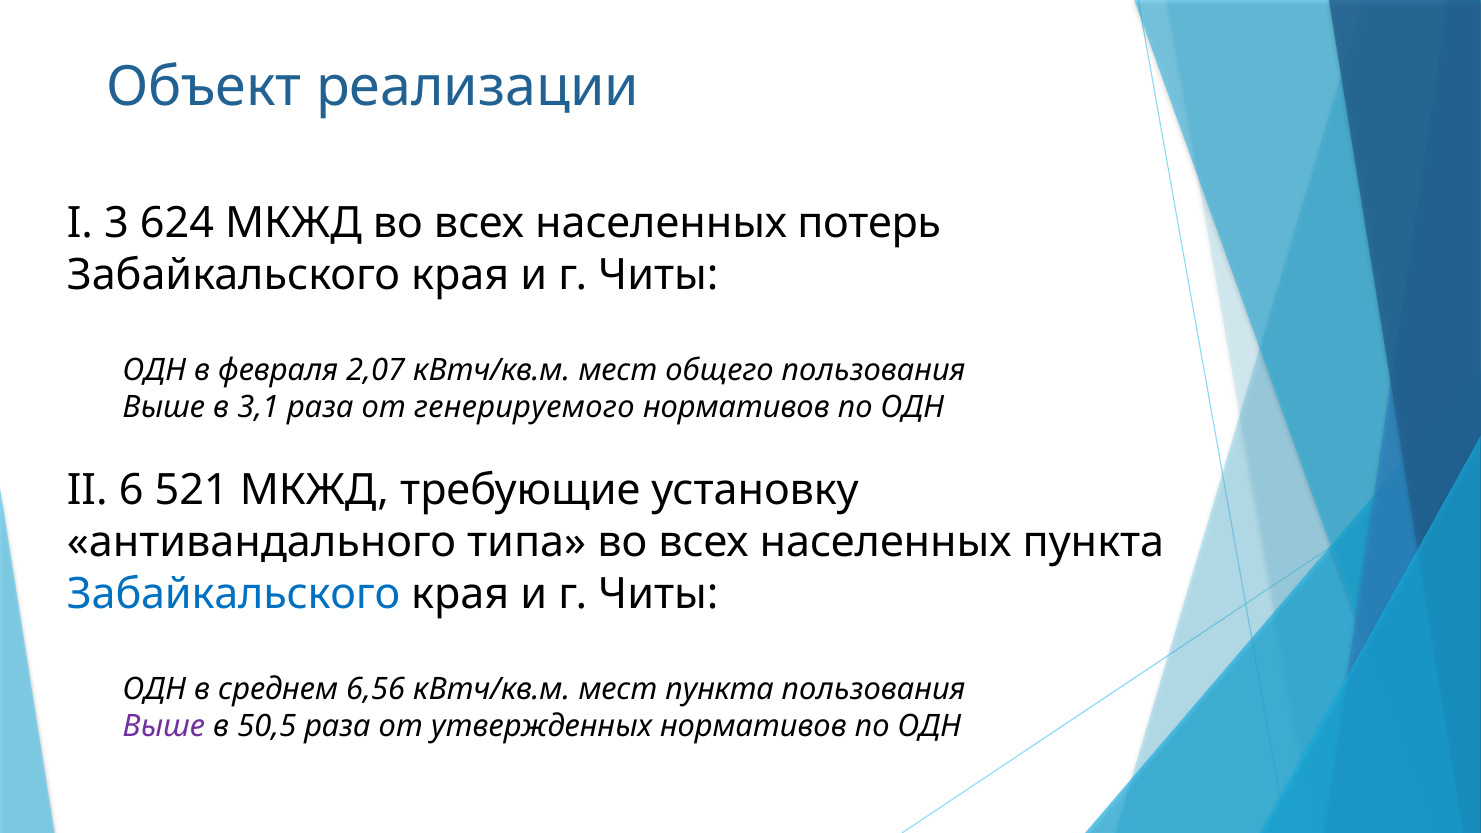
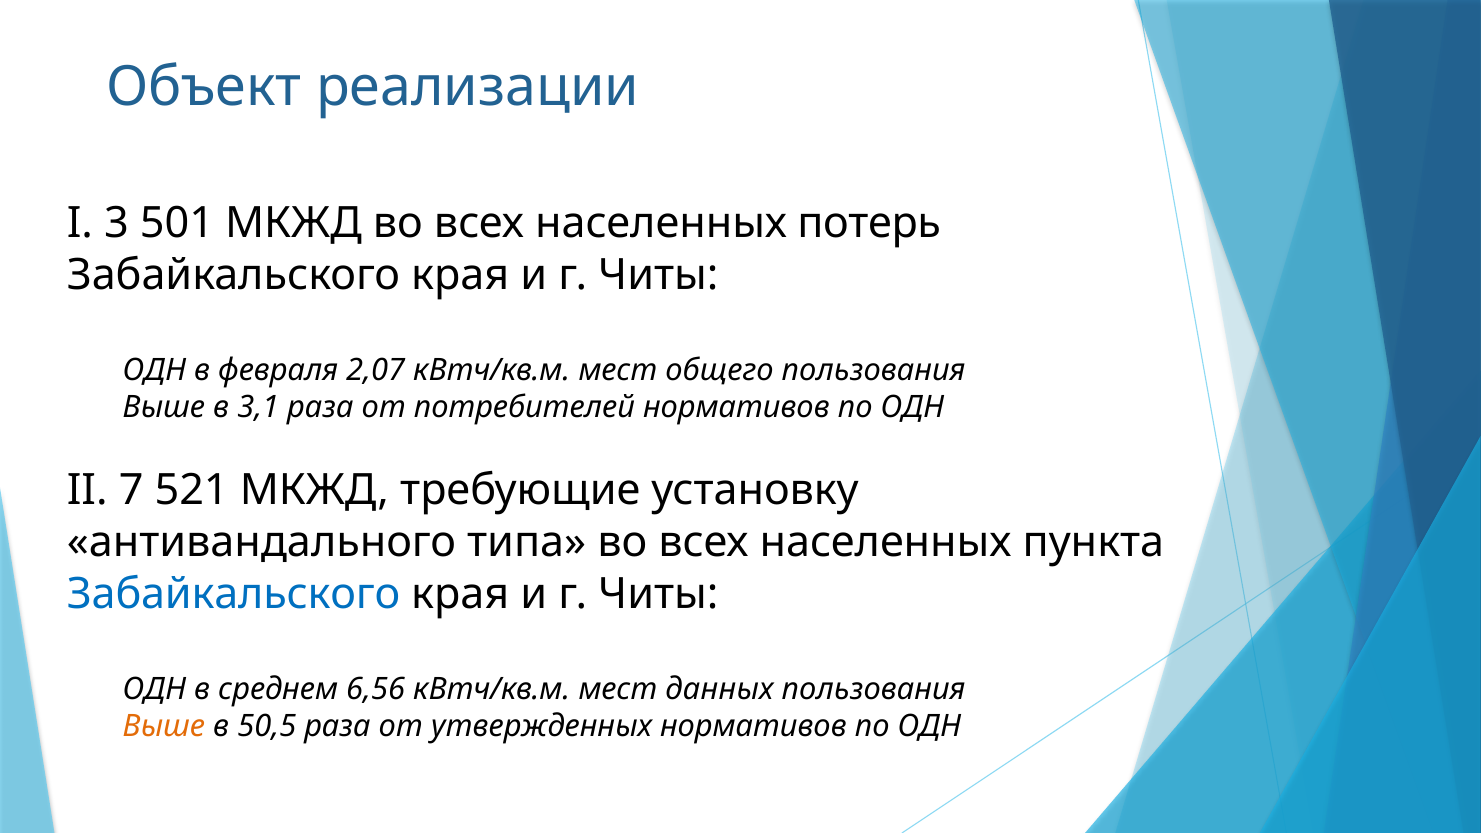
624: 624 -> 501
генерируемого: генерируемого -> потребителей
6: 6 -> 7
мест пункта: пункта -> данных
Выше at (164, 726) colour: purple -> orange
